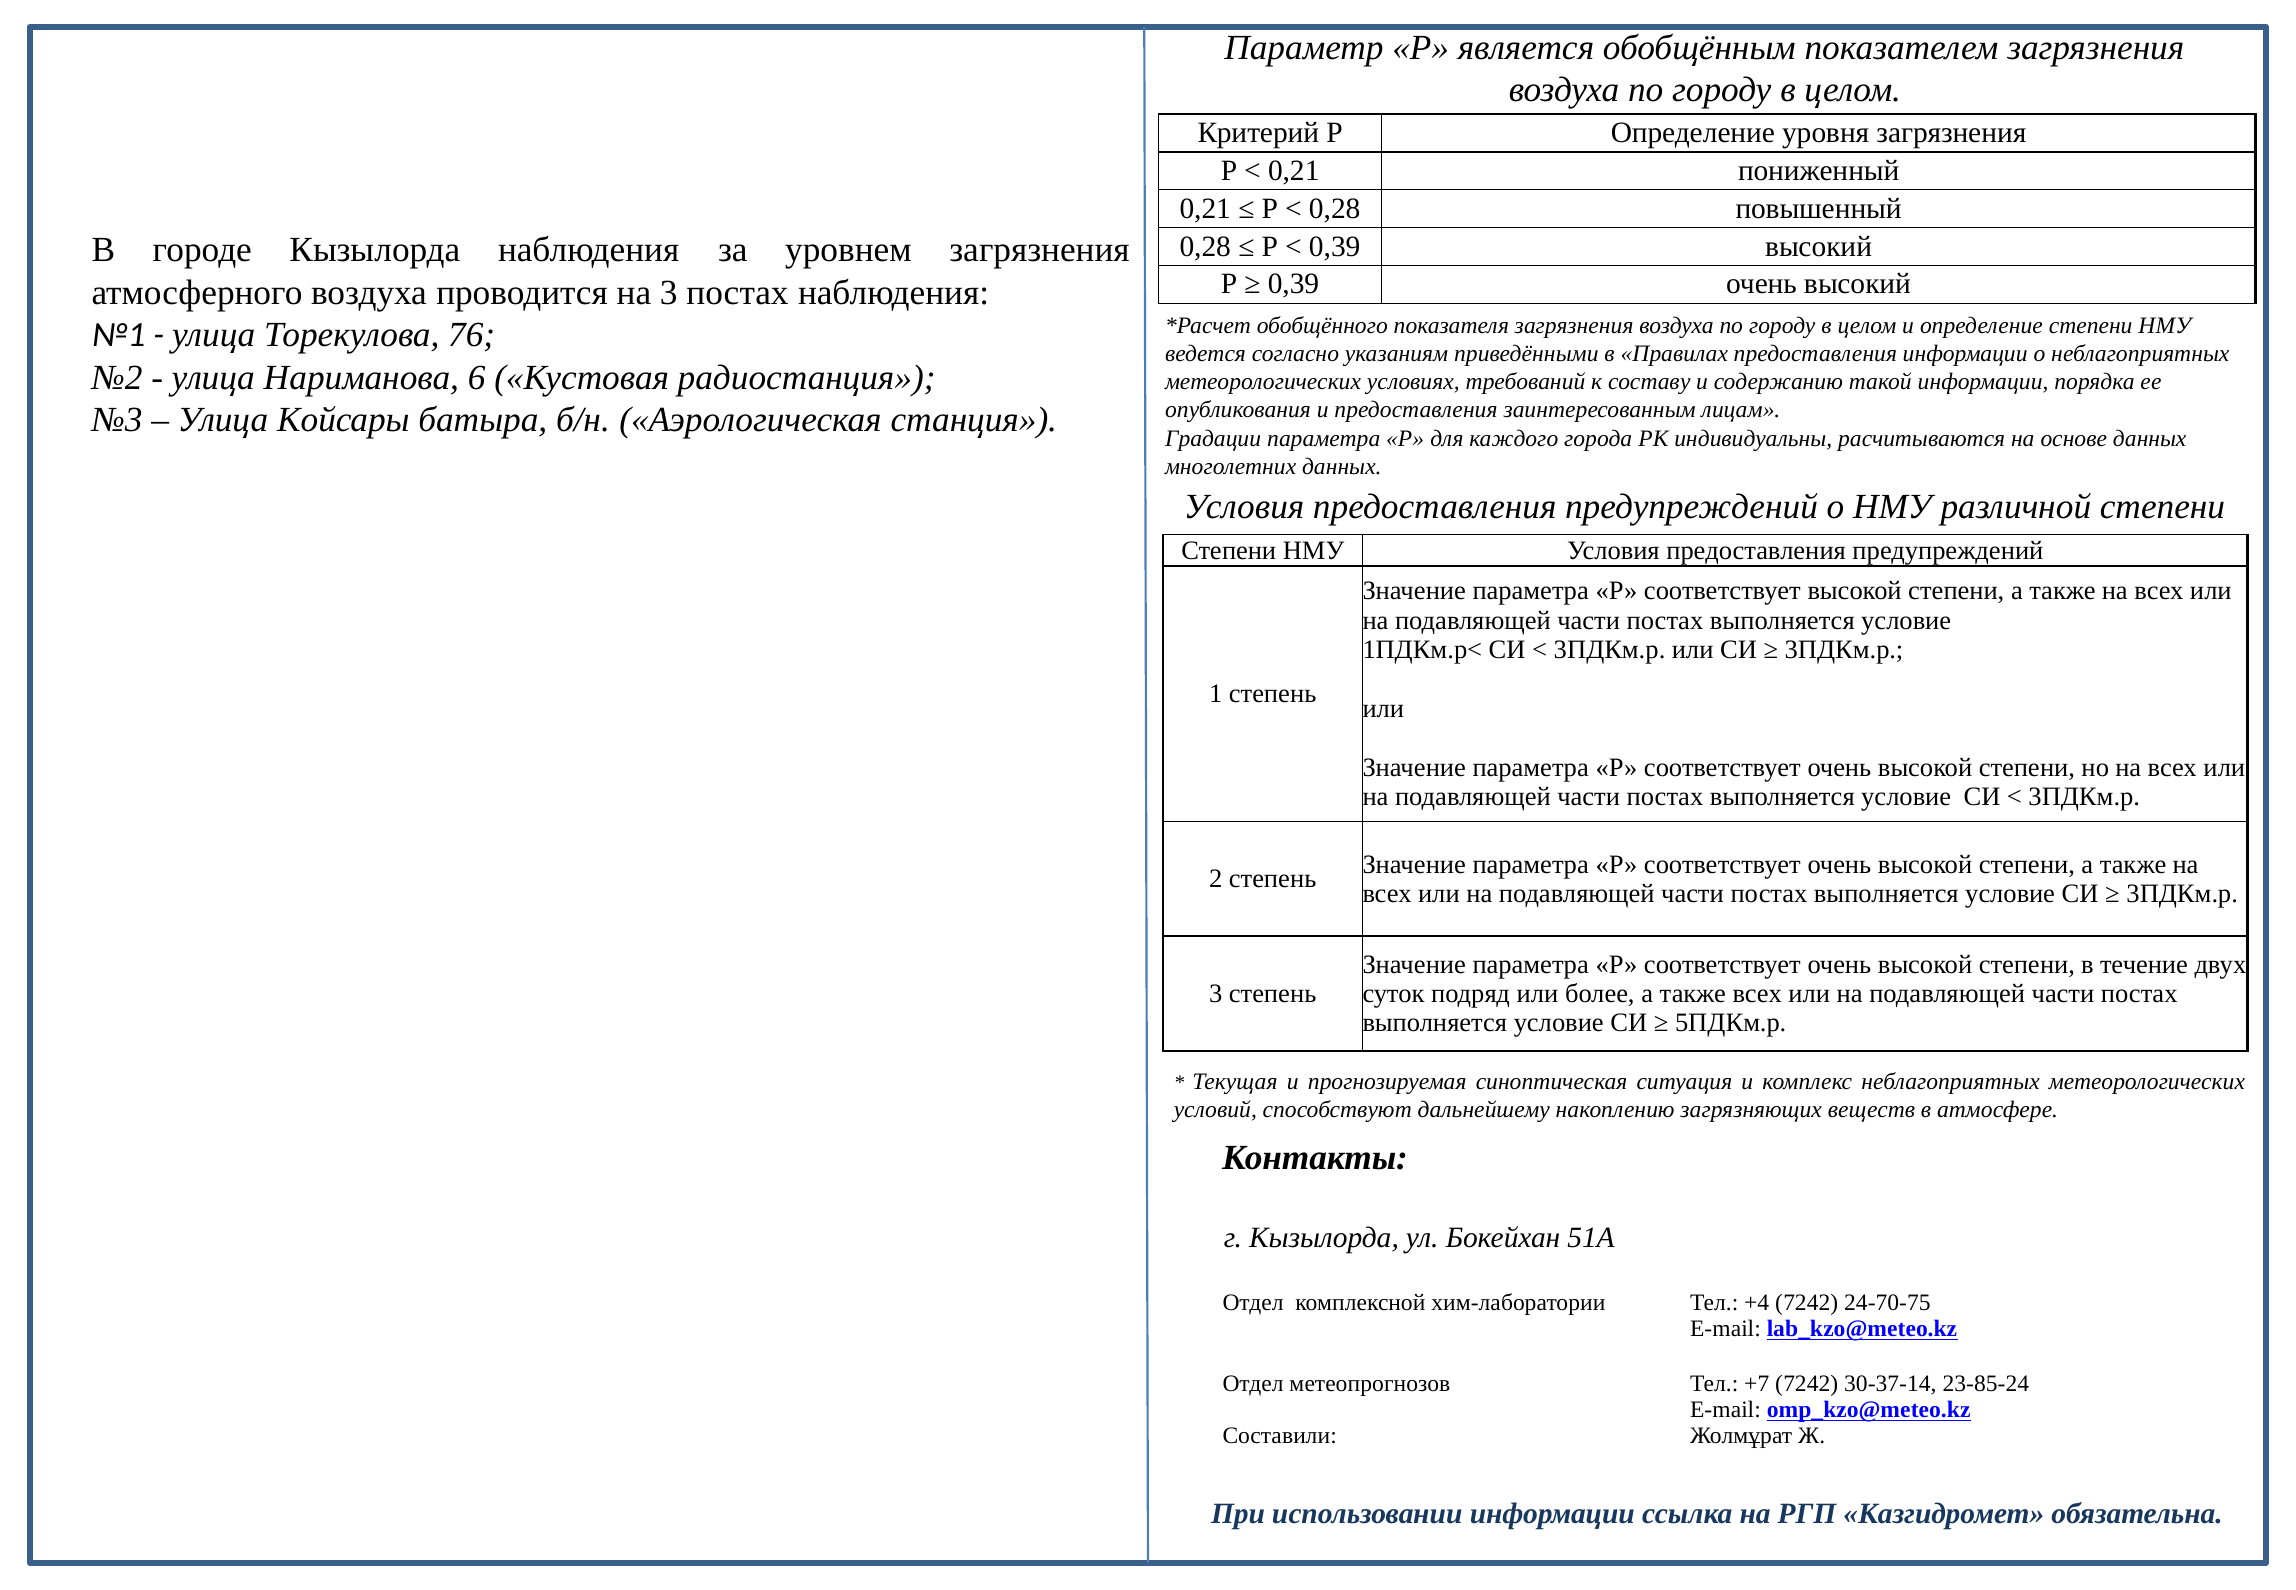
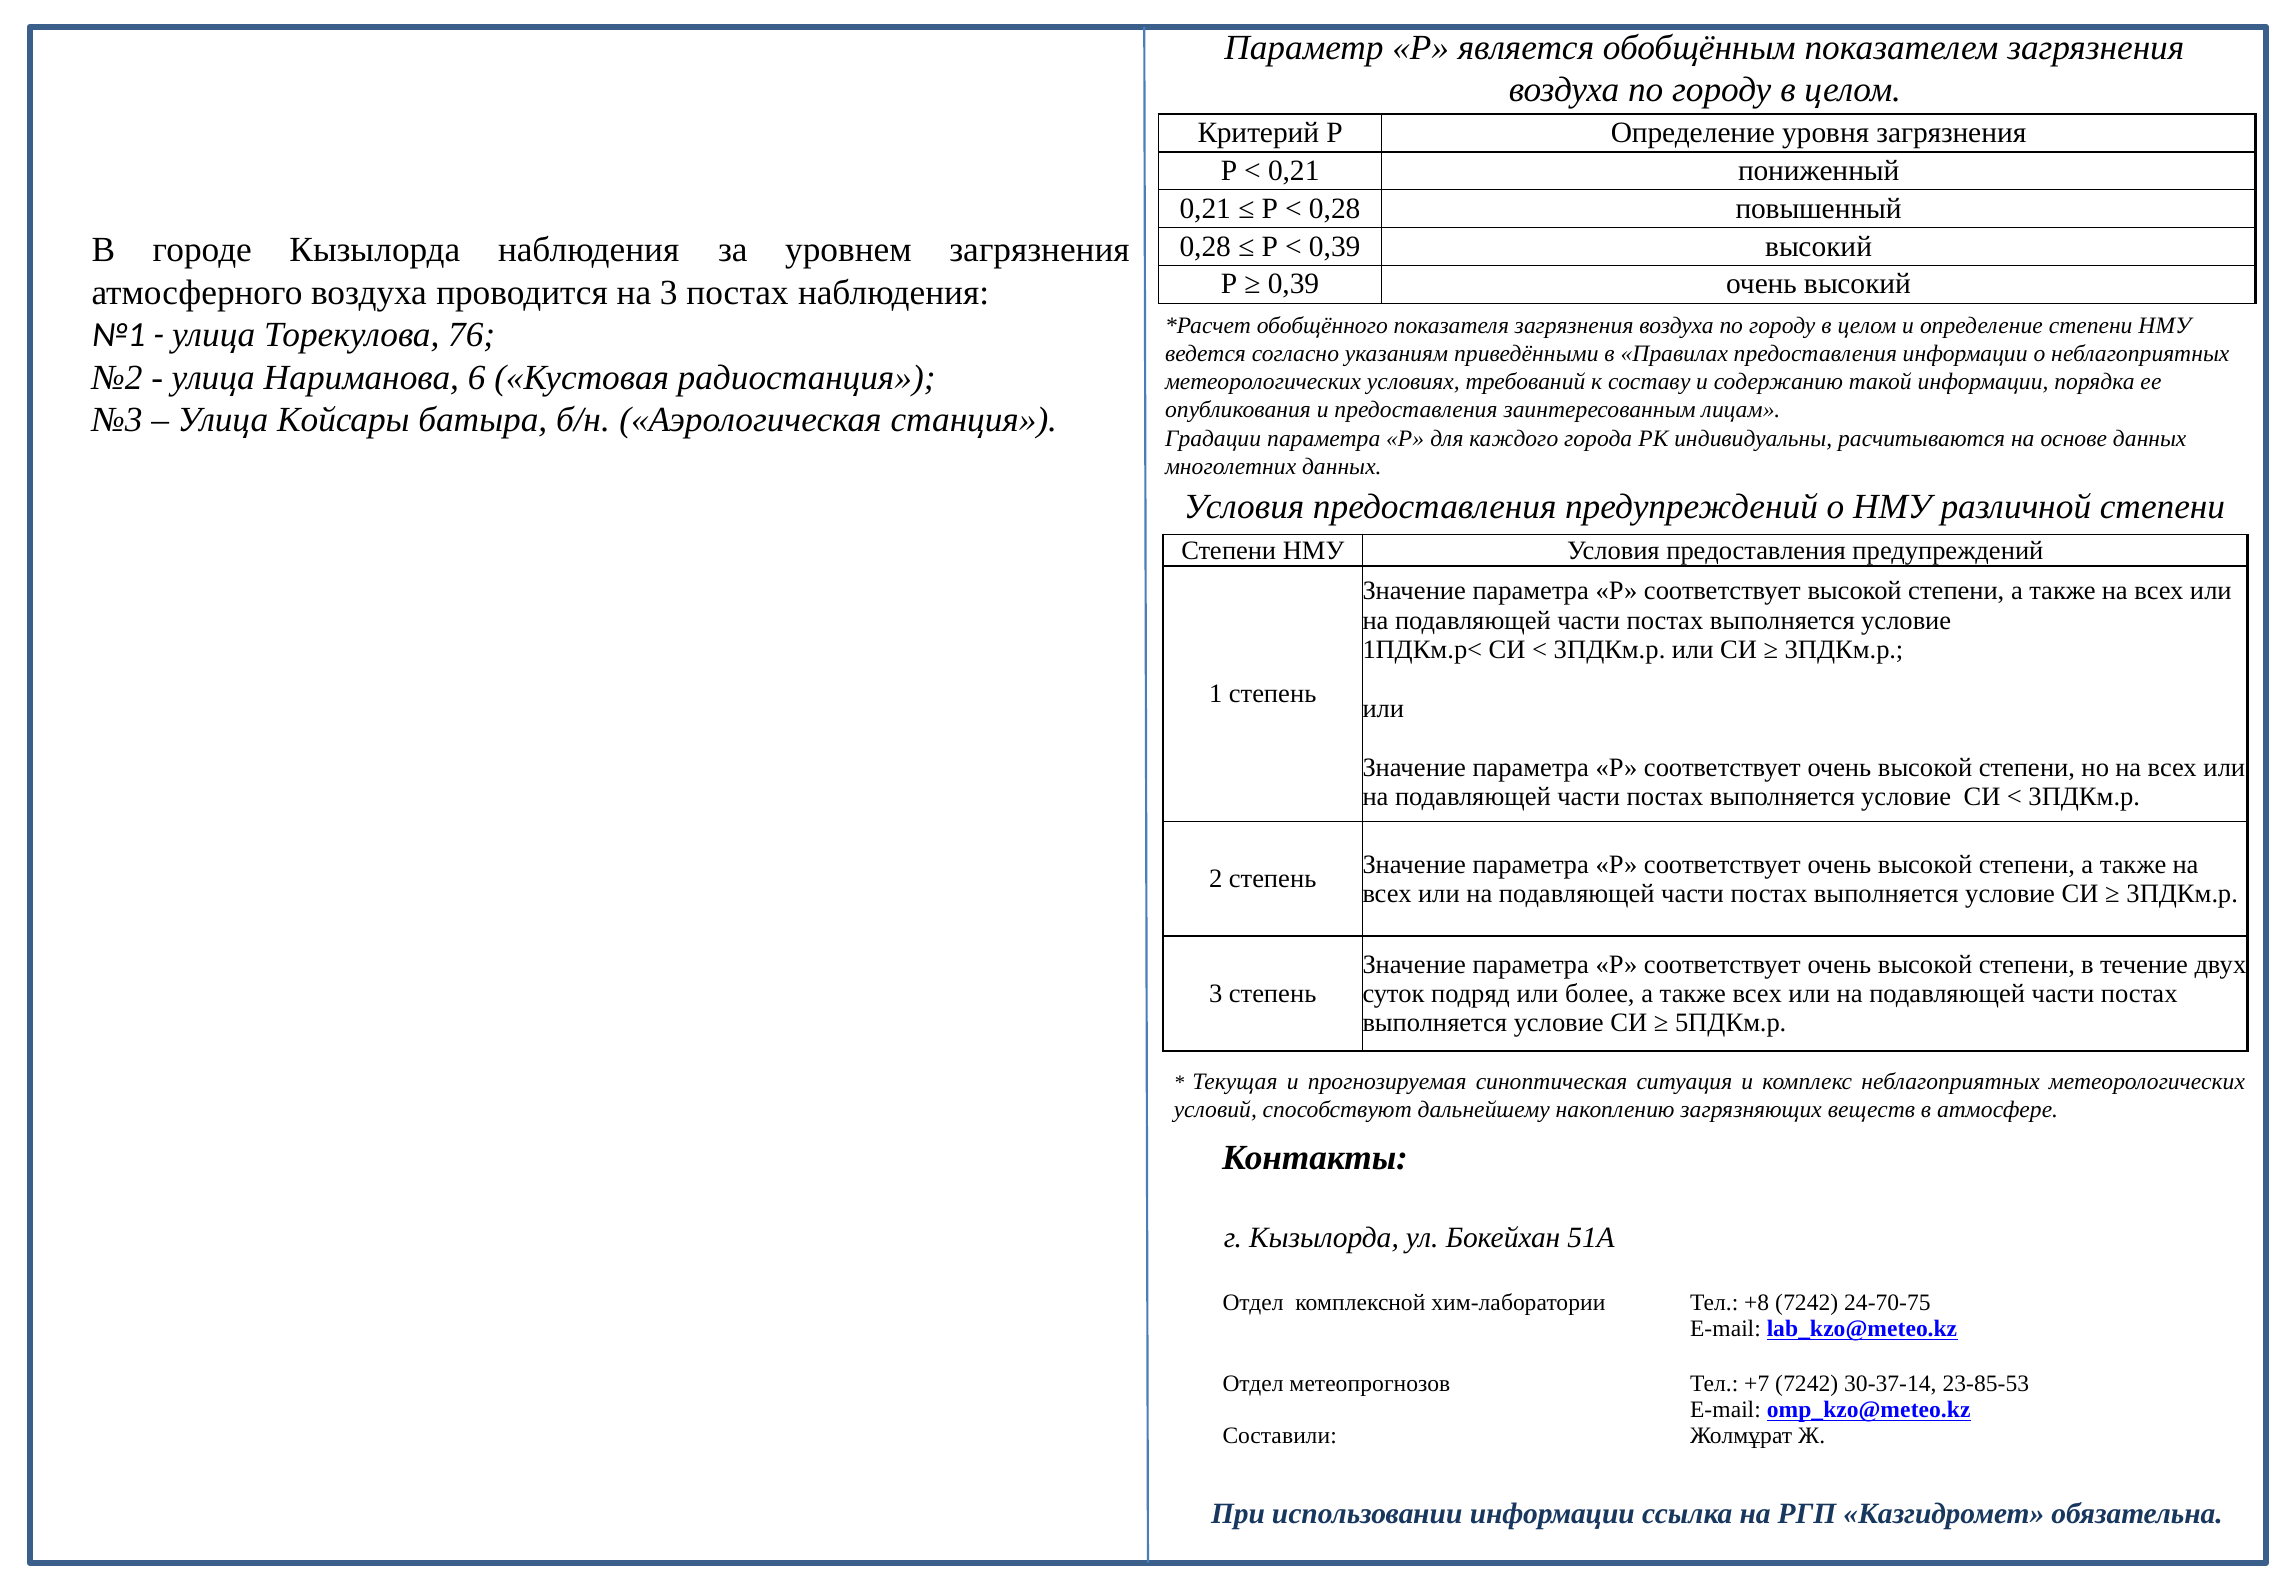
+4: +4 -> +8
23-85-24: 23-85-24 -> 23-85-53
